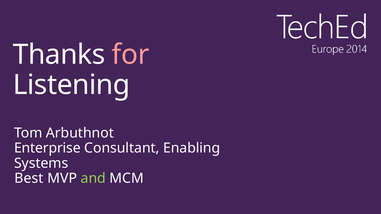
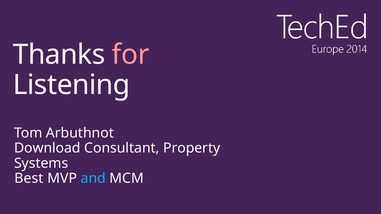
Enterprise: Enterprise -> Download
Enabling: Enabling -> Property
and colour: light green -> light blue
